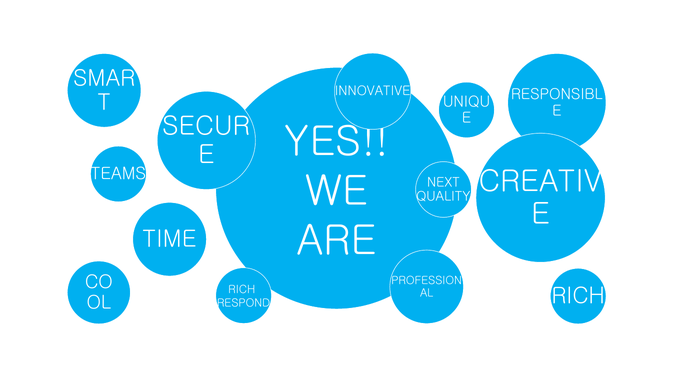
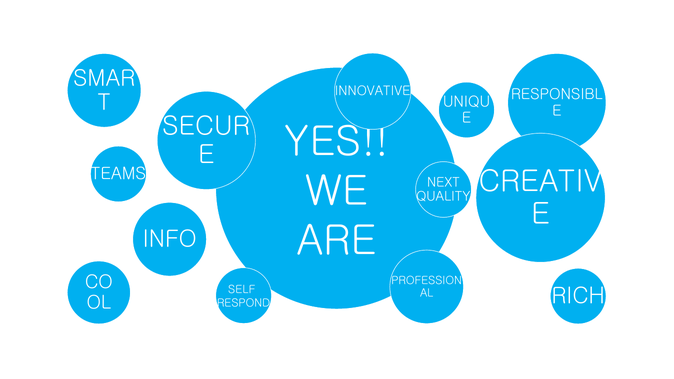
TIME: TIME -> INFO
RICH at (242, 290): RICH -> SELF
